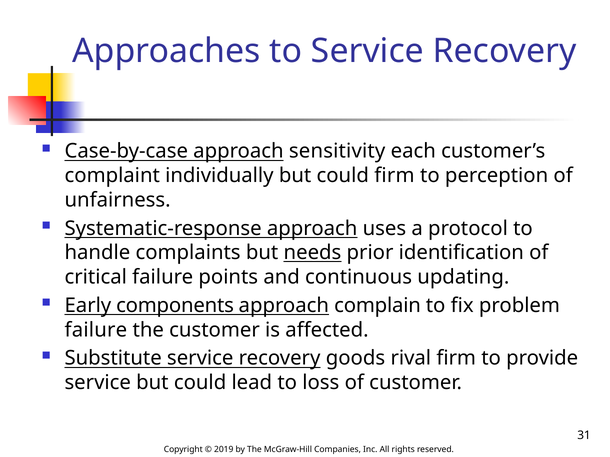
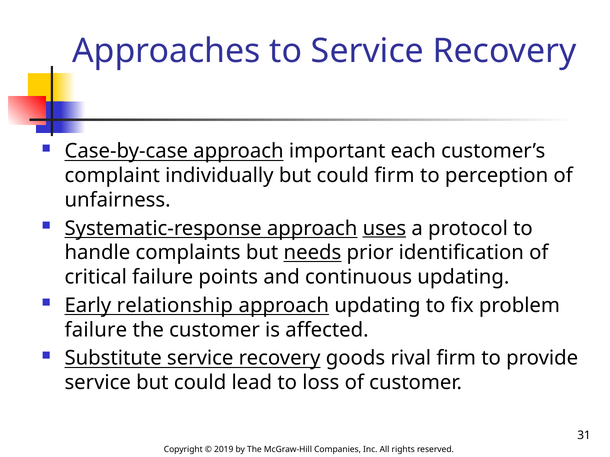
sensitivity: sensitivity -> important
uses underline: none -> present
components: components -> relationship
approach complain: complain -> updating
